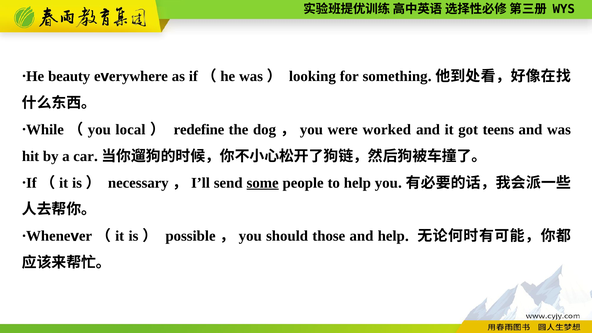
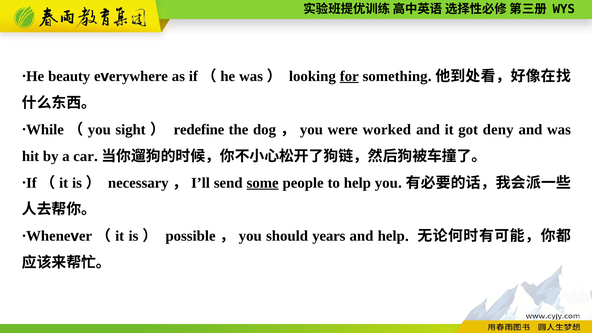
for underline: none -> present
local: local -> sight
teens: teens -> deny
those: those -> years
